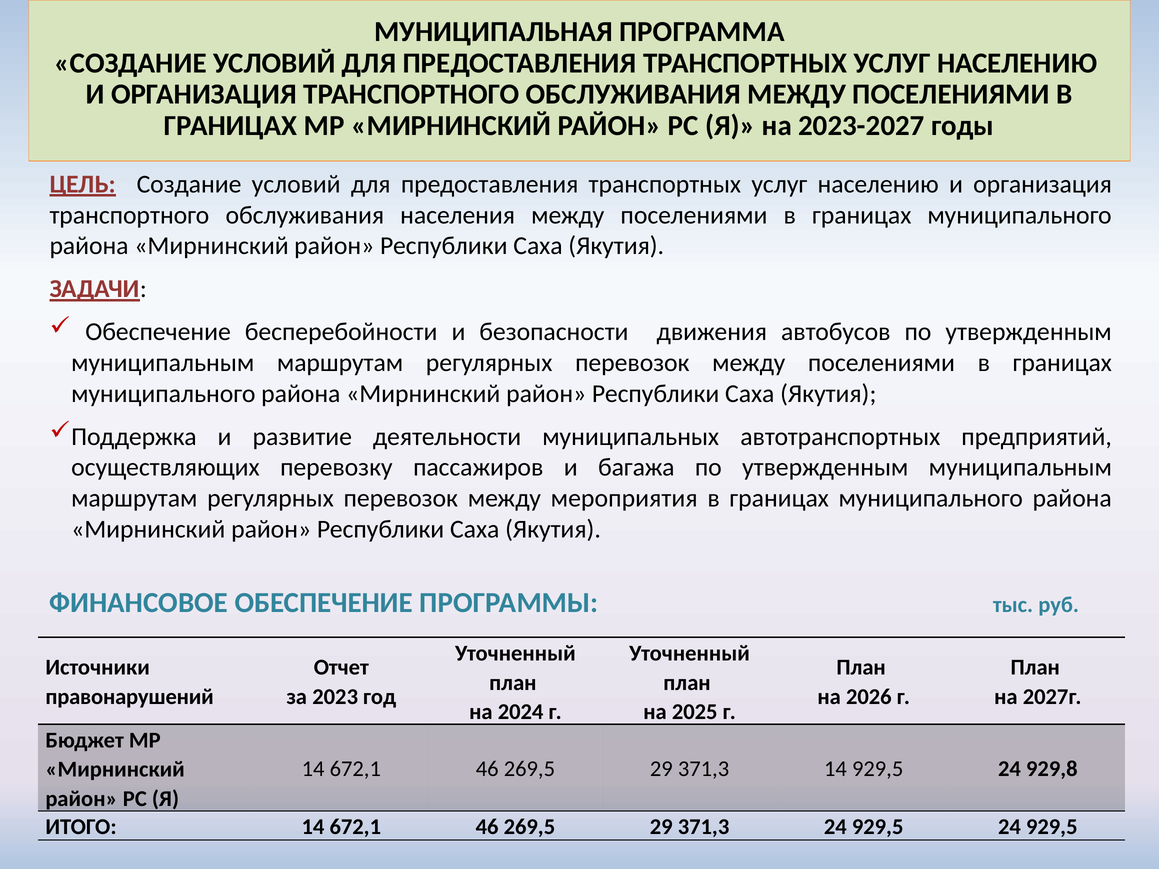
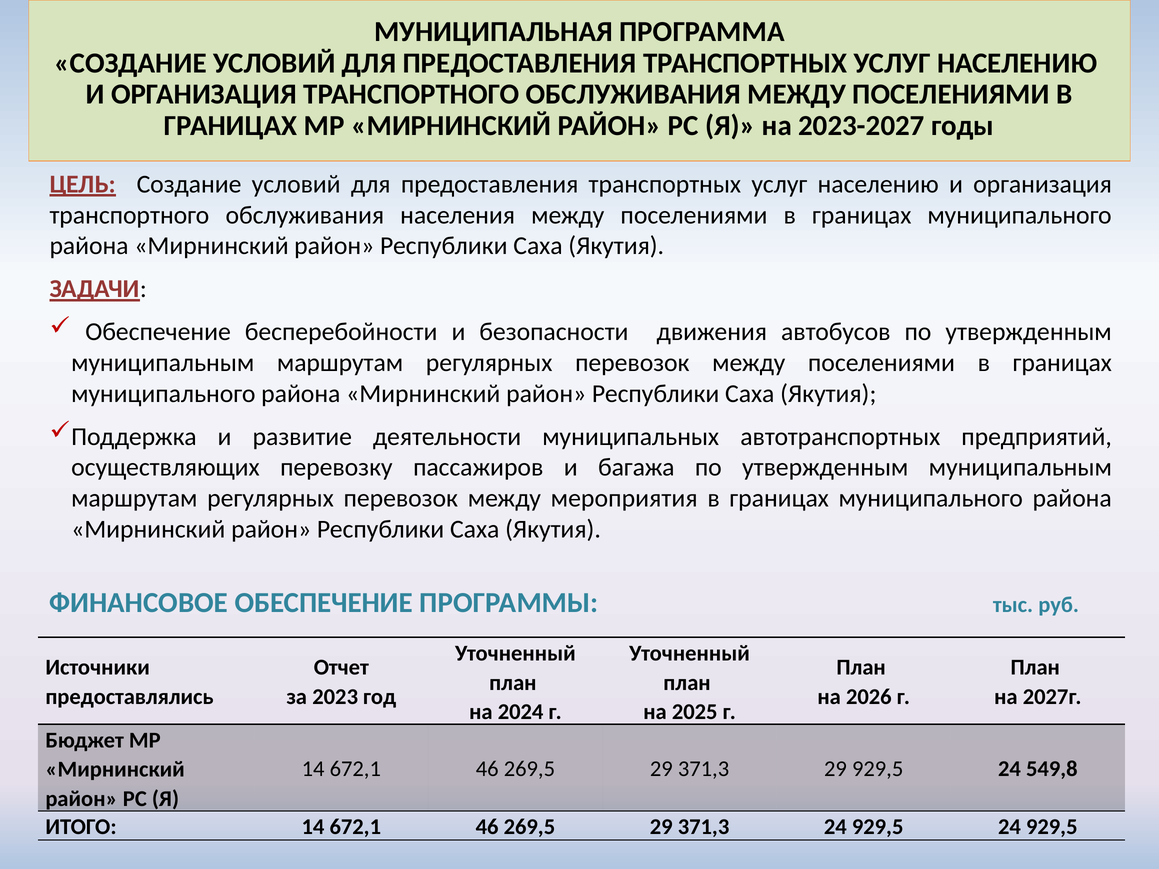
правонарушений: правонарушений -> предоставлялись
371,3 14: 14 -> 29
929,8: 929,8 -> 549,8
